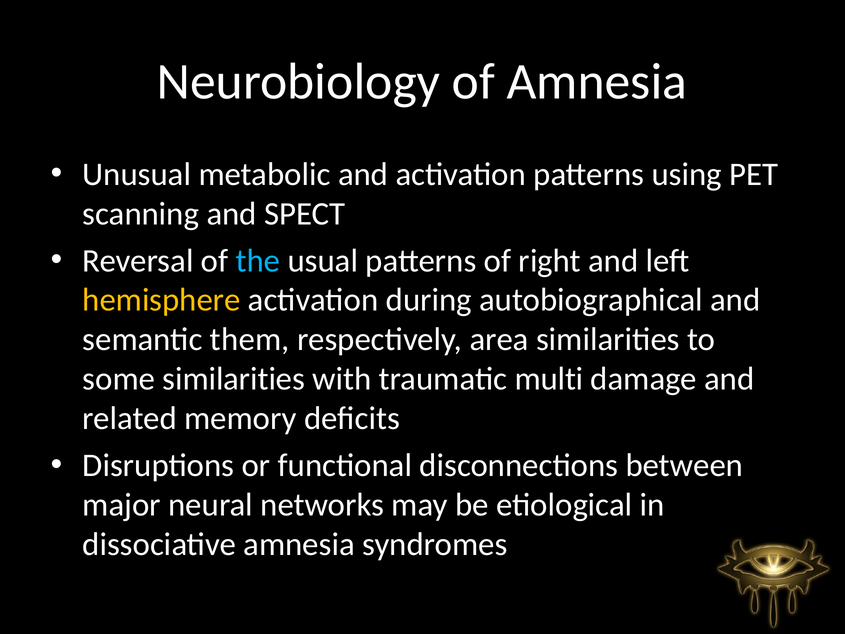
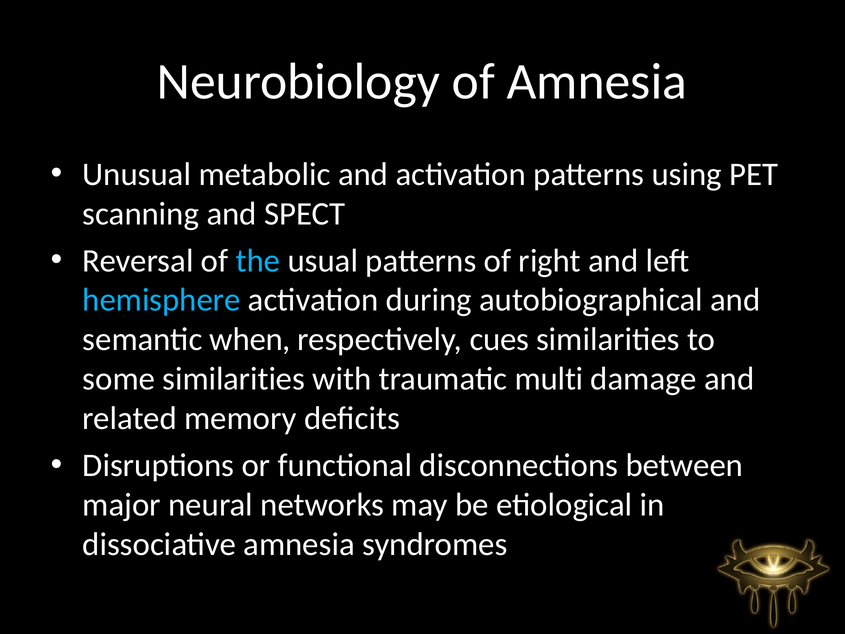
hemisphere colour: yellow -> light blue
them: them -> when
area: area -> cues
